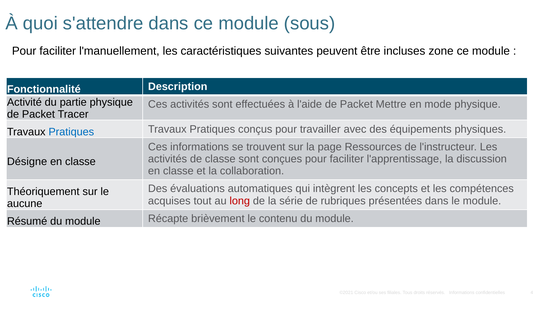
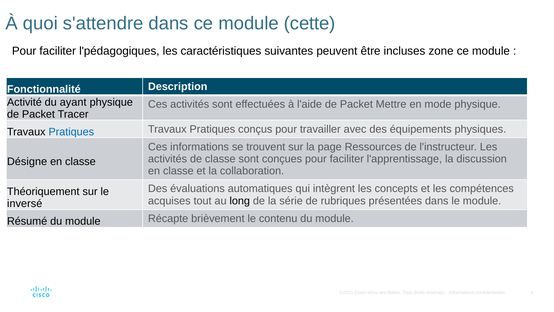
sous: sous -> cette
l'manuellement: l'manuellement -> l'pédagogiques
partie: partie -> ayant
long colour: red -> black
aucune: aucune -> inversé
